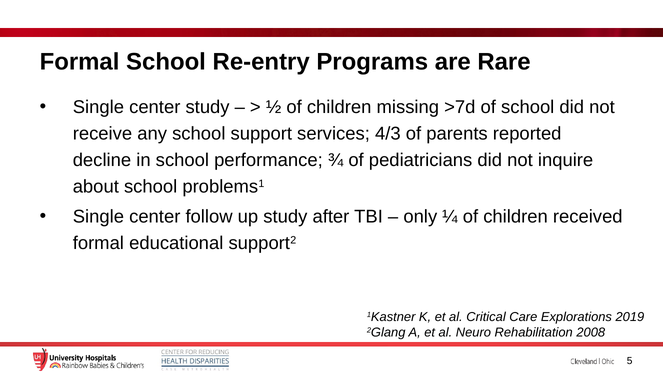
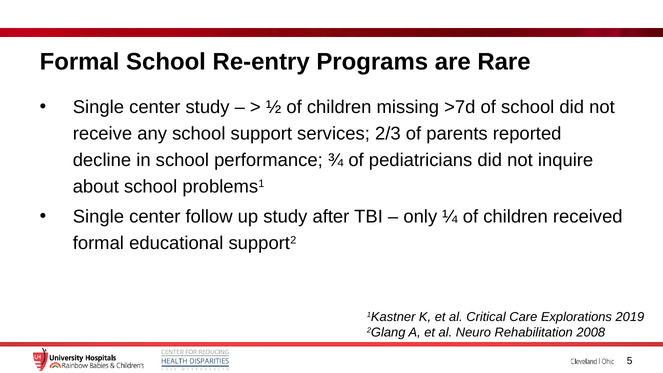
4/3: 4/3 -> 2/3
